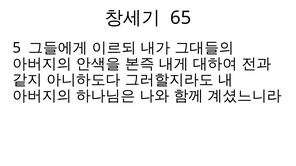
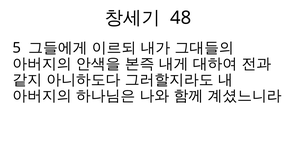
65: 65 -> 48
